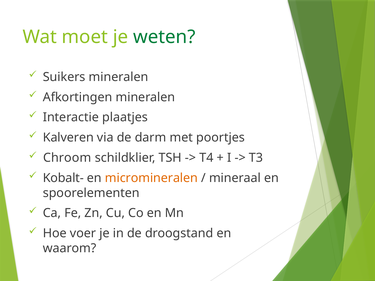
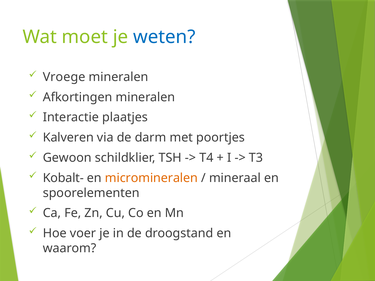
weten colour: green -> blue
Suikers: Suikers -> Vroege
Chroom: Chroom -> Gewoon
